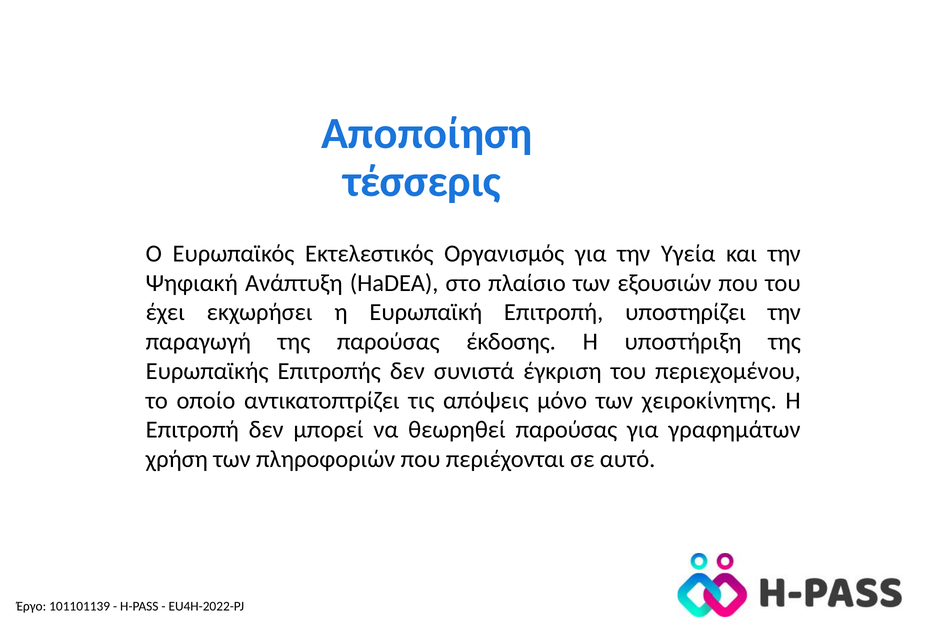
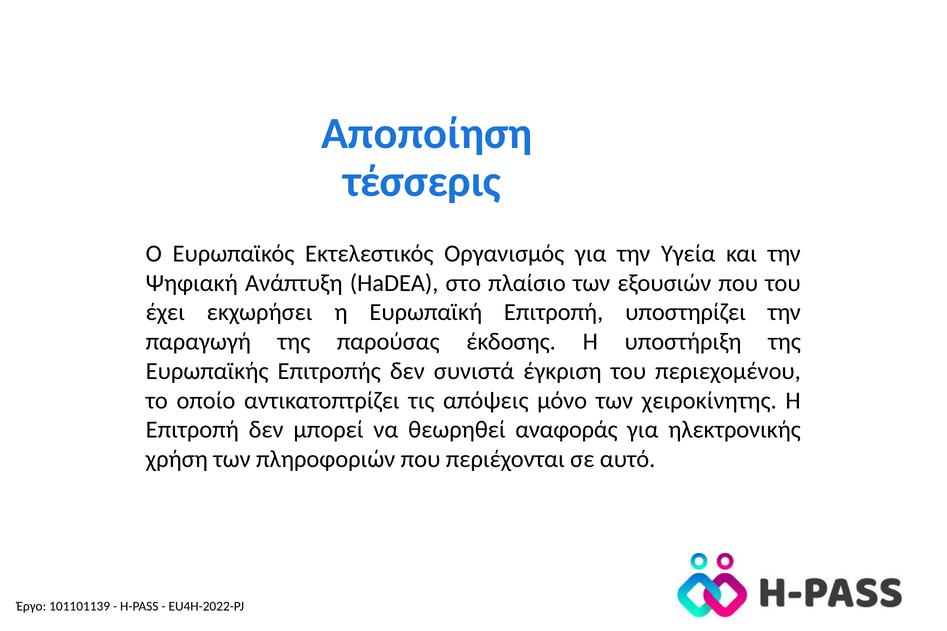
θεωρηθεί παρούσας: παρούσας -> αναφοράς
γραφημάτων: γραφημάτων -> ηλεκτρονικής
